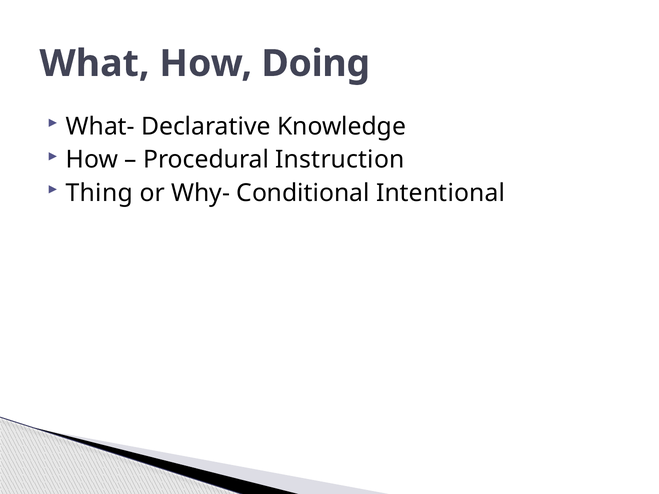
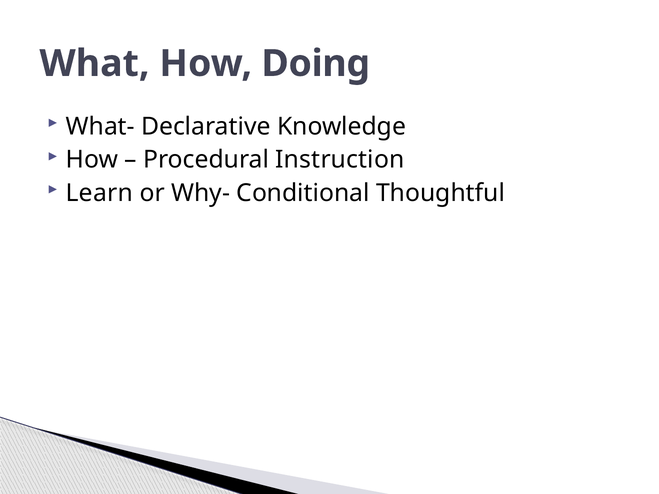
Thing: Thing -> Learn
Intentional: Intentional -> Thoughtful
